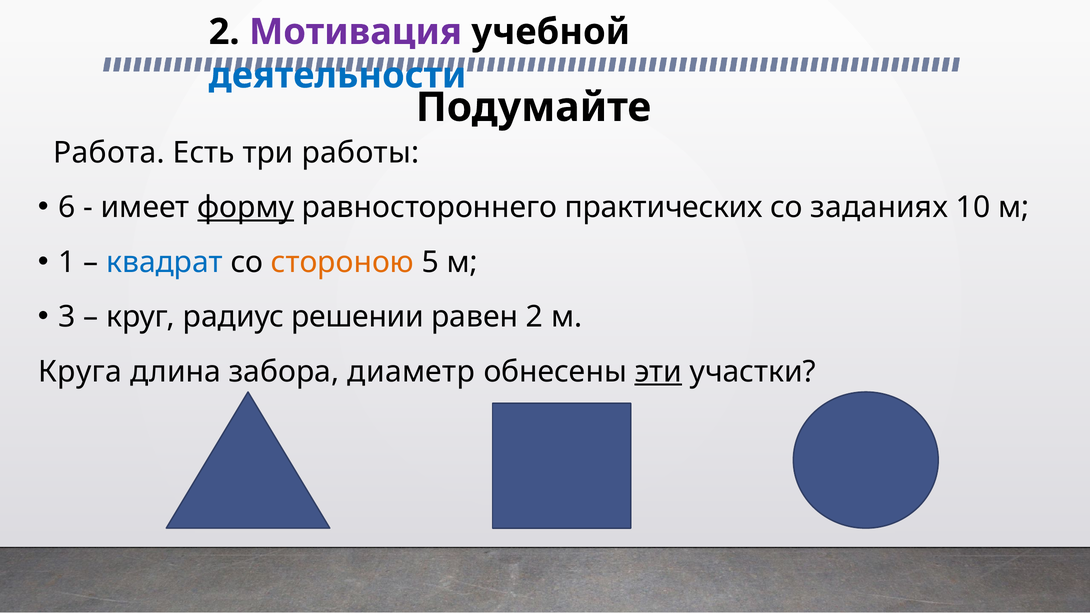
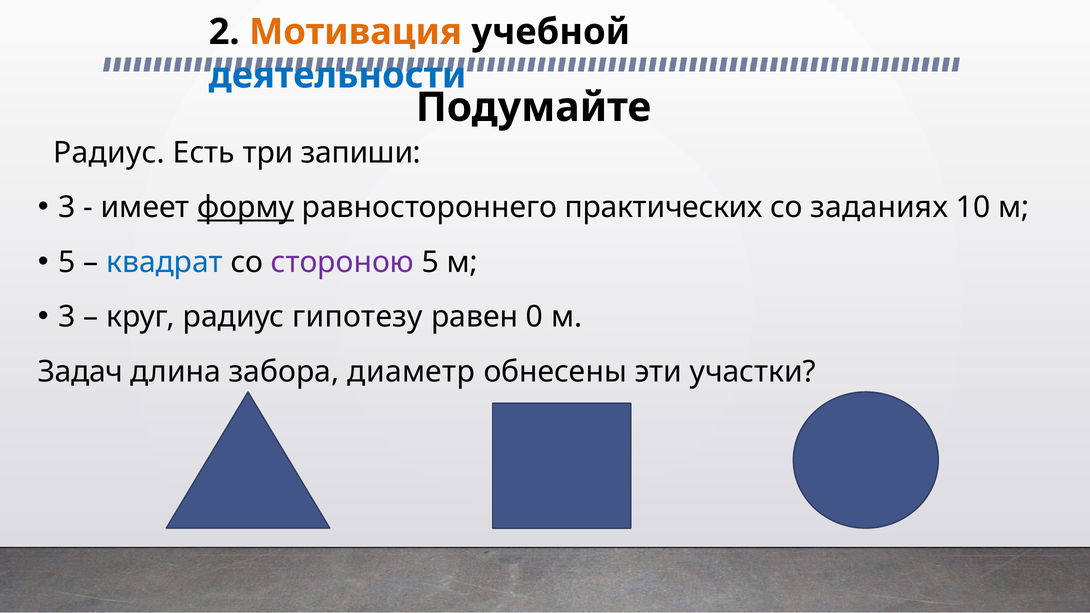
Мотивация colour: purple -> orange
Работа at (109, 153): Работа -> Радиус
работы: работы -> запиши
6 at (67, 208): 6 -> 3
1 at (67, 262): 1 -> 5
стороною colour: orange -> purple
решении: решении -> гипотезу
равен 2: 2 -> 0
Круга: Круга -> Задач
эти underline: present -> none
